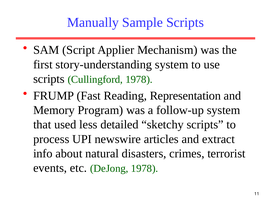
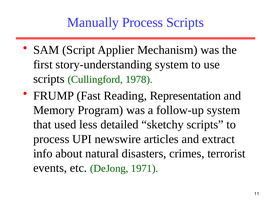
Manually Sample: Sample -> Process
DeJong 1978: 1978 -> 1971
